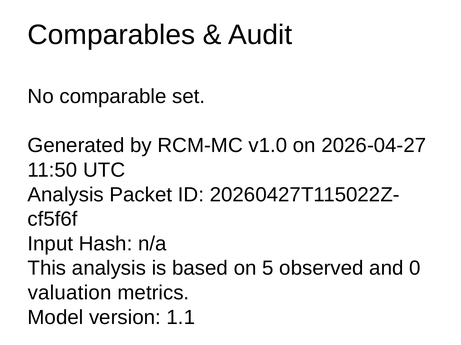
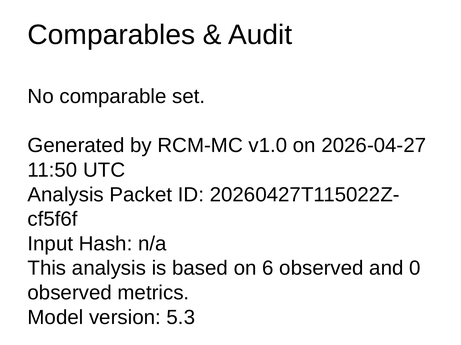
5: 5 -> 6
valuation at (70, 293): valuation -> observed
1.1: 1.1 -> 5.3
